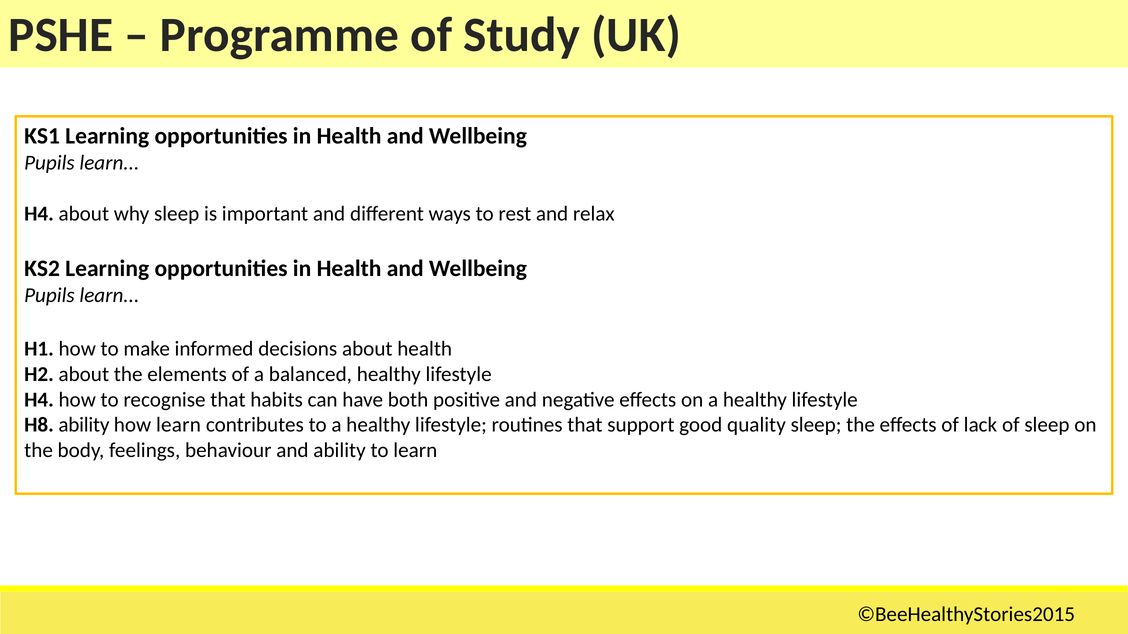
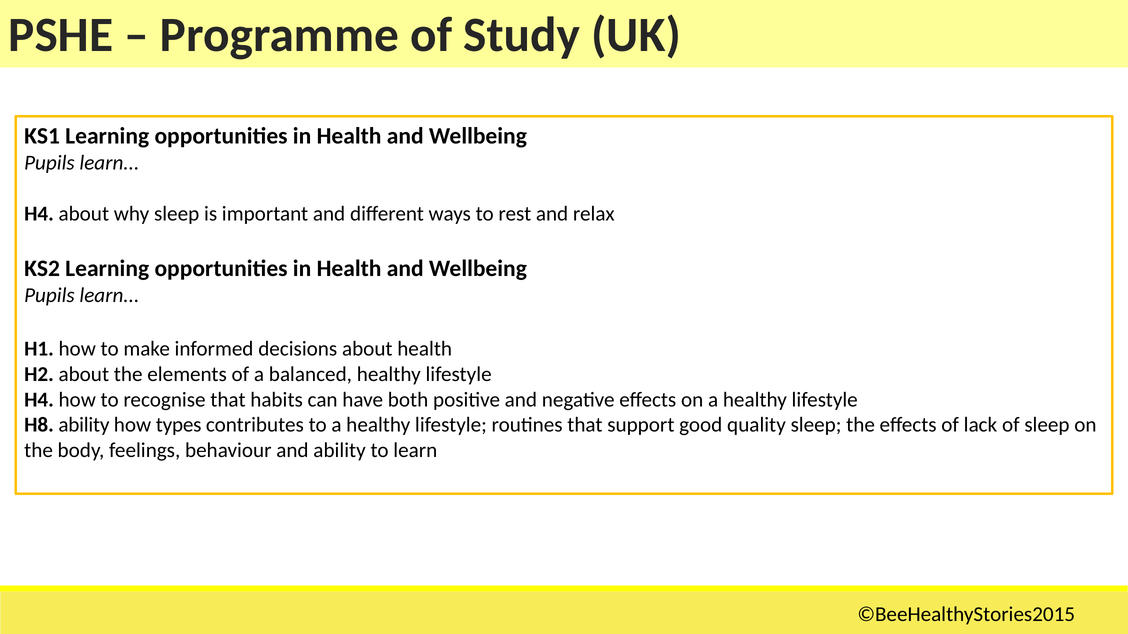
how learn: learn -> types
